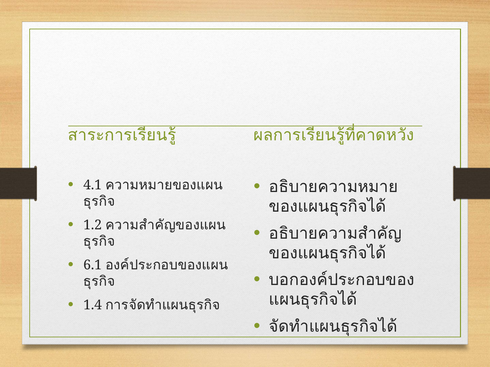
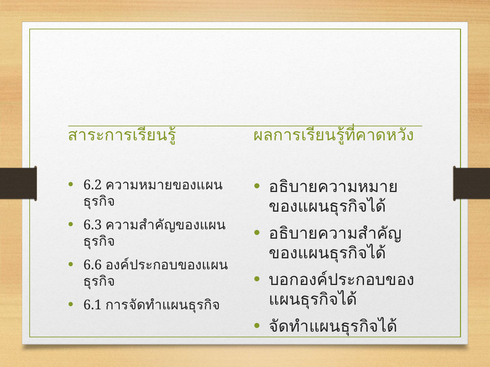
4.1: 4.1 -> 6.2
1.2: 1.2 -> 6.3
6.1: 6.1 -> 6.6
1.4: 1.4 -> 6.1
